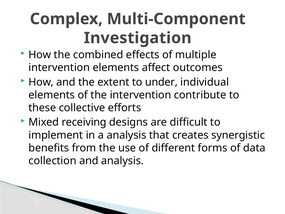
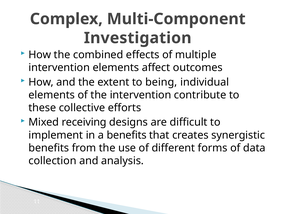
under: under -> being
a analysis: analysis -> benefits
